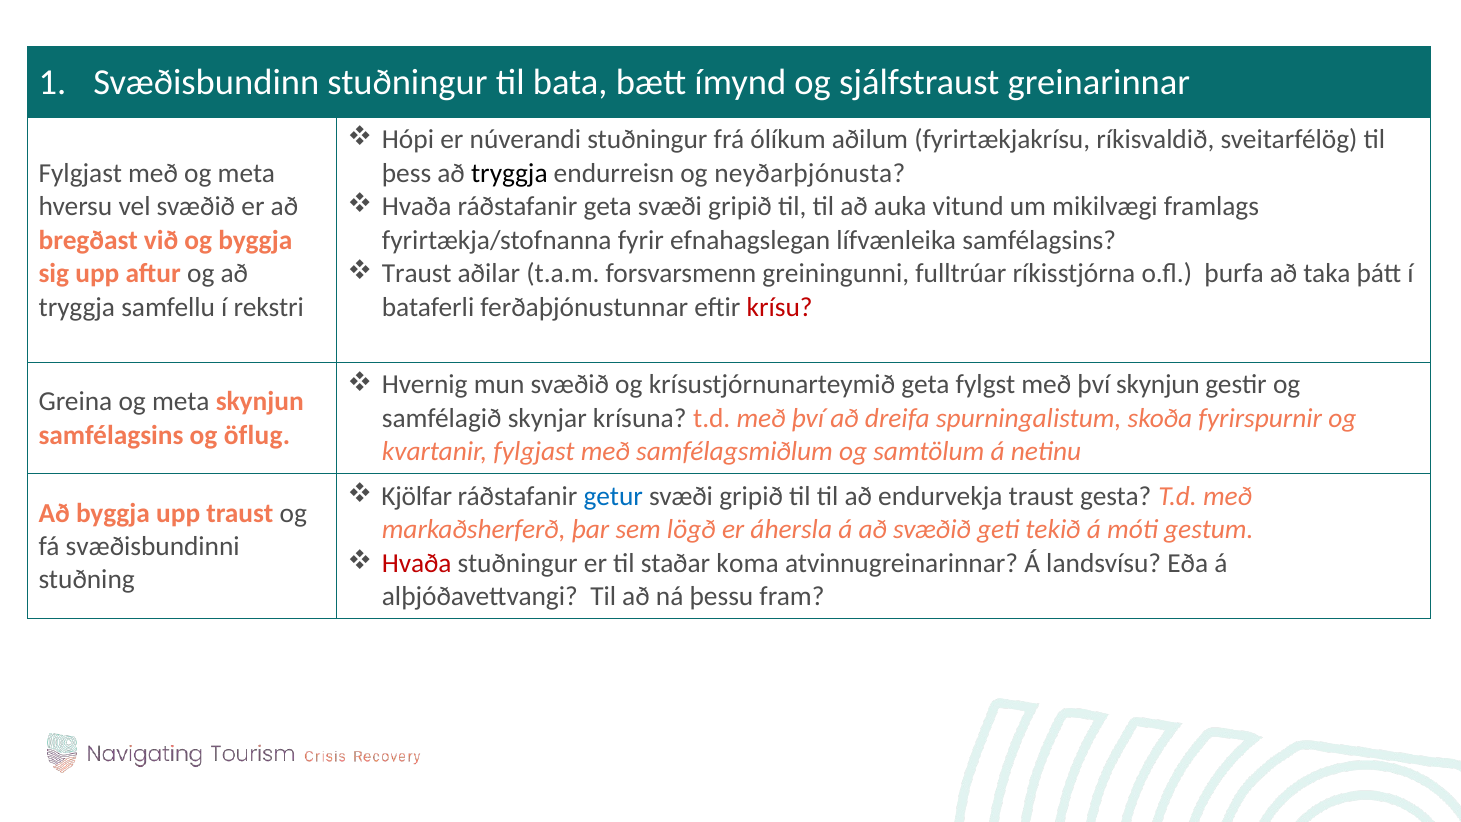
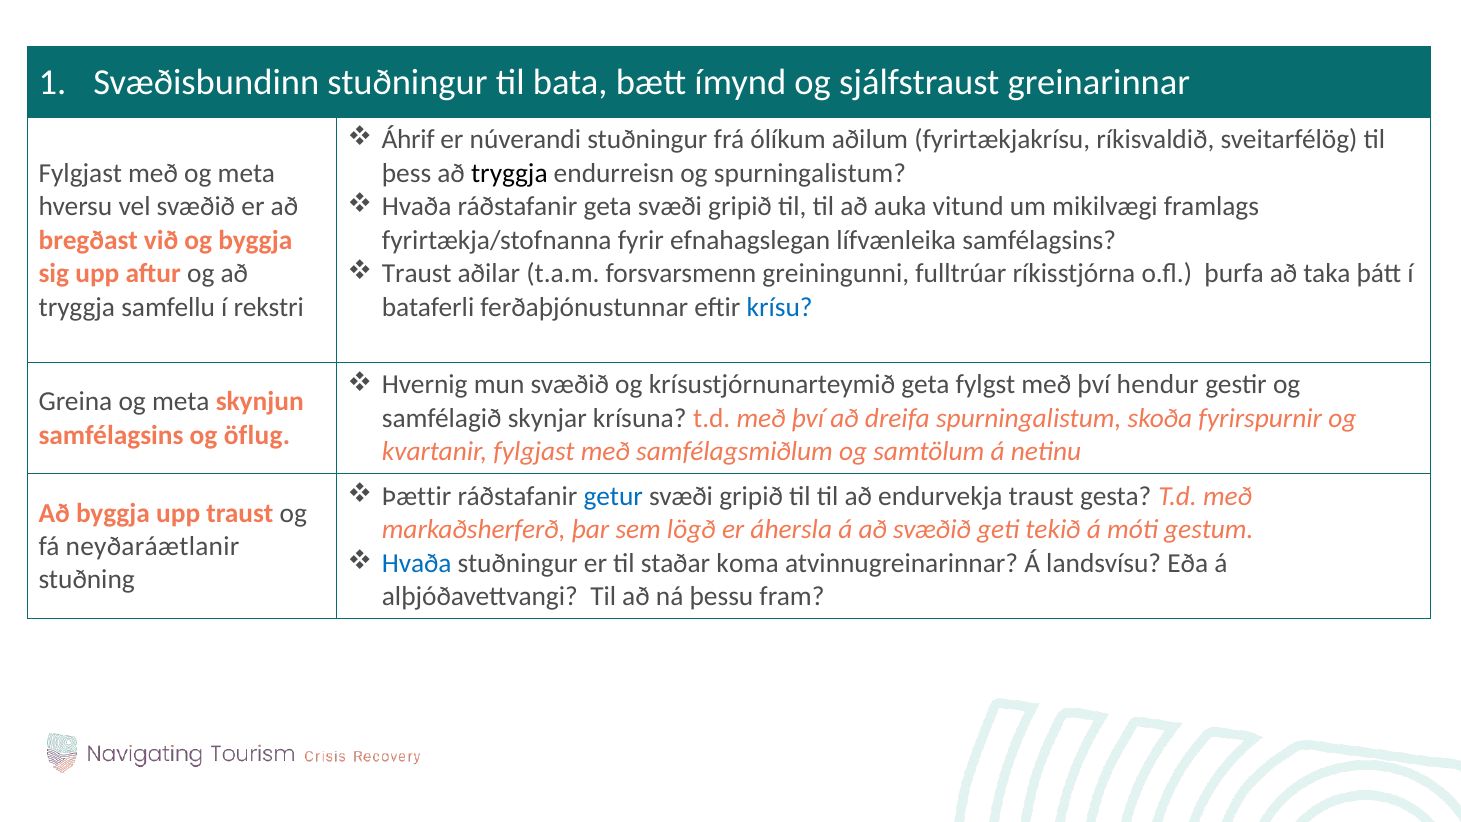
Hópi: Hópi -> Áhrif
og neyðarþjónusta: neyðarþjónusta -> spurningalistum
krísu colour: red -> blue
því skynjun: skynjun -> hendur
Kjölfar: Kjölfar -> Þættir
svæðisbundinni: svæðisbundinni -> neyðaráætlanir
Hvaða at (417, 563) colour: red -> blue
